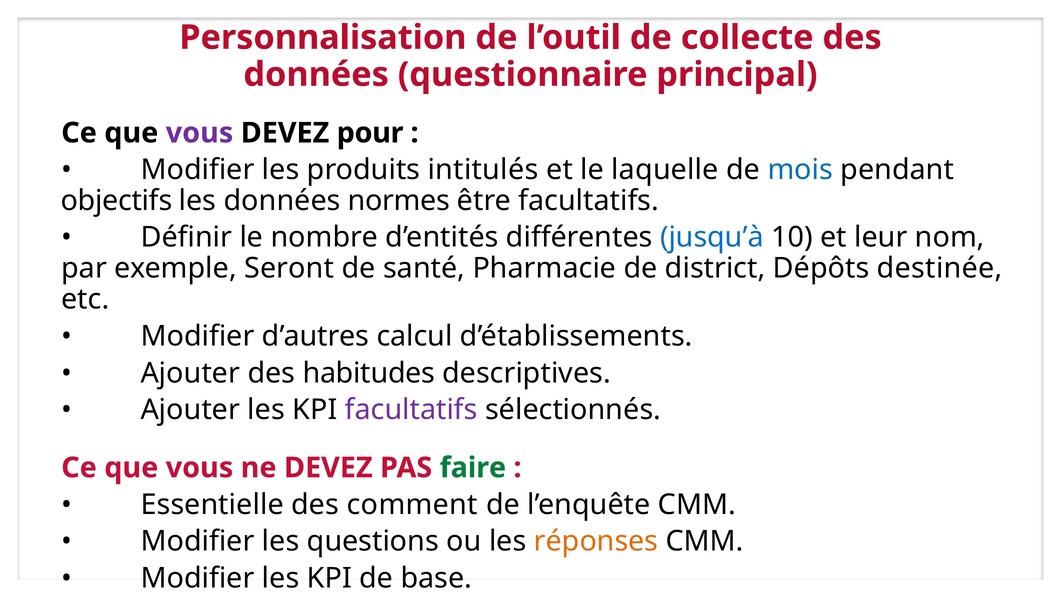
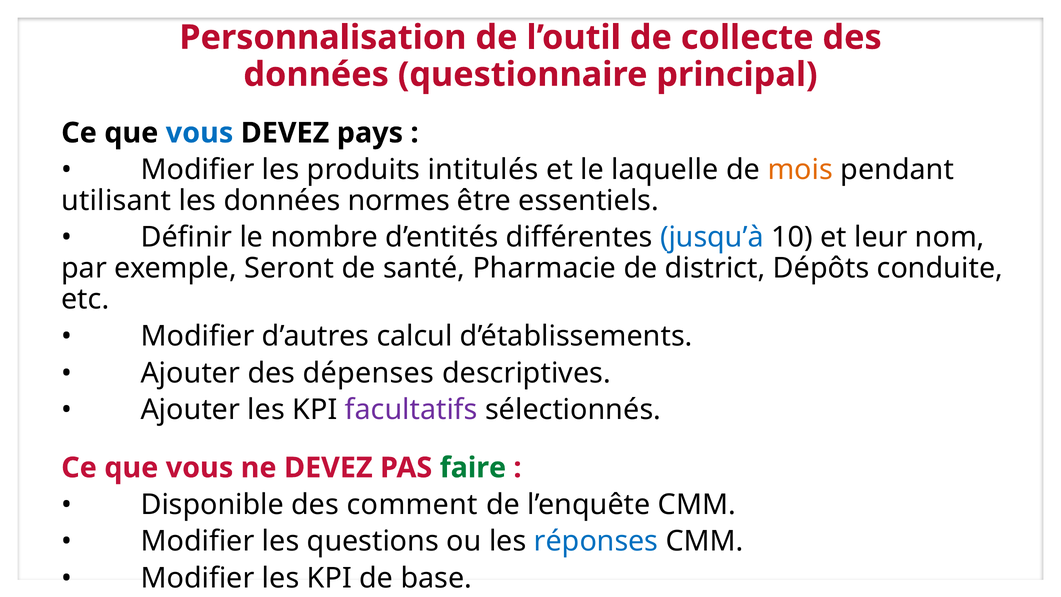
vous at (200, 133) colour: purple -> blue
pour: pour -> pays
mois colour: blue -> orange
objectifs: objectifs -> utilisant
être facultatifs: facultatifs -> essentiels
destinée: destinée -> conduite
habitudes: habitudes -> dépenses
Essentielle: Essentielle -> Disponible
réponses colour: orange -> blue
